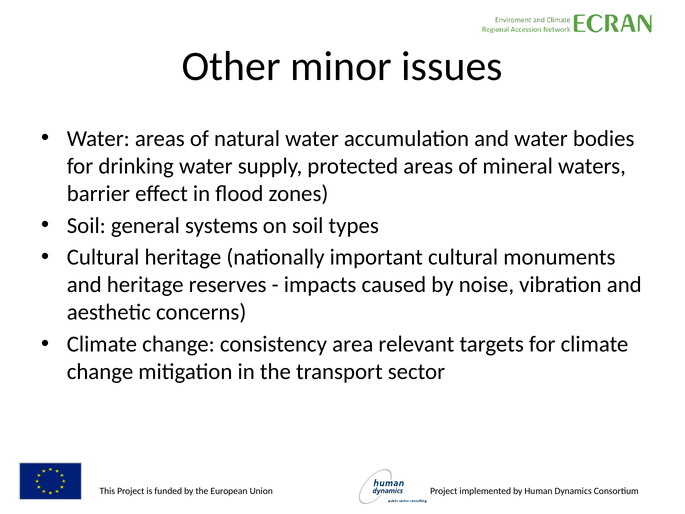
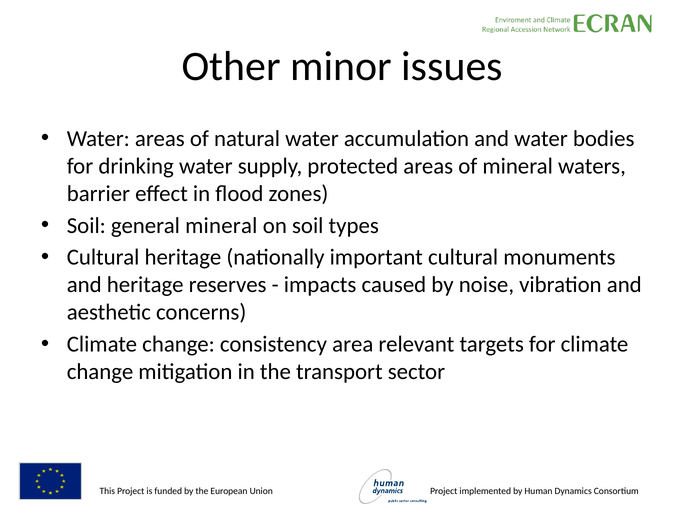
general systems: systems -> mineral
